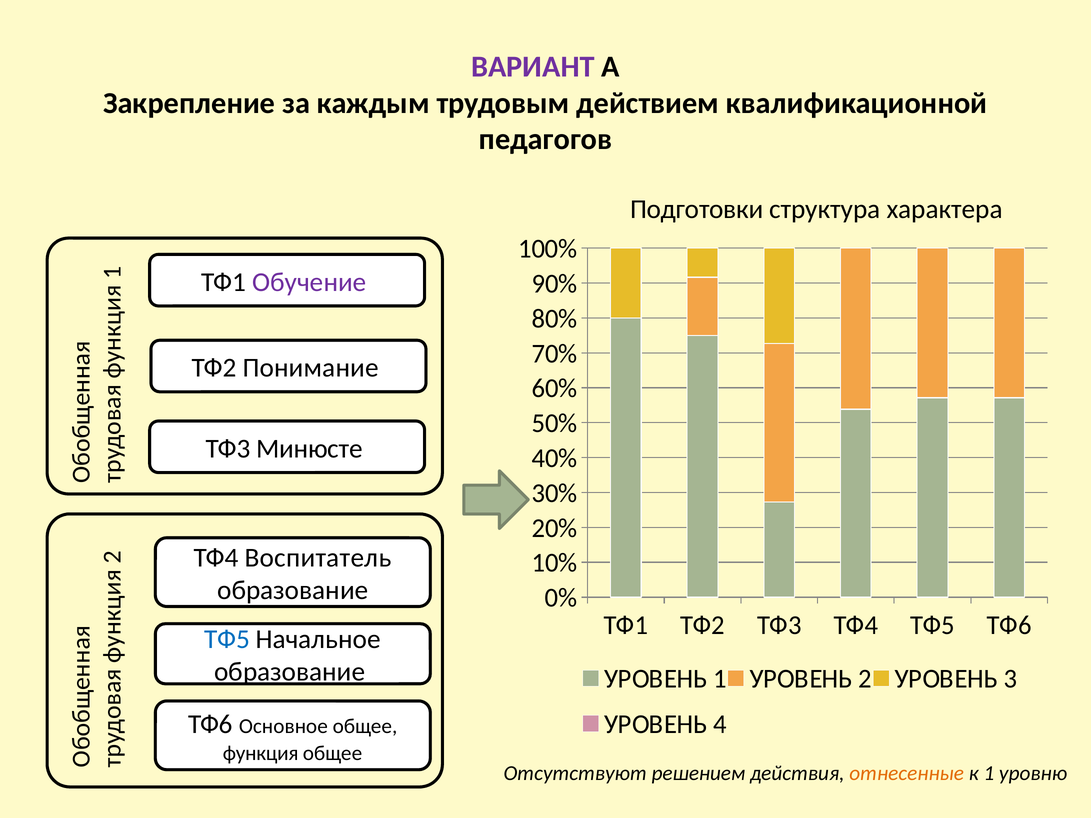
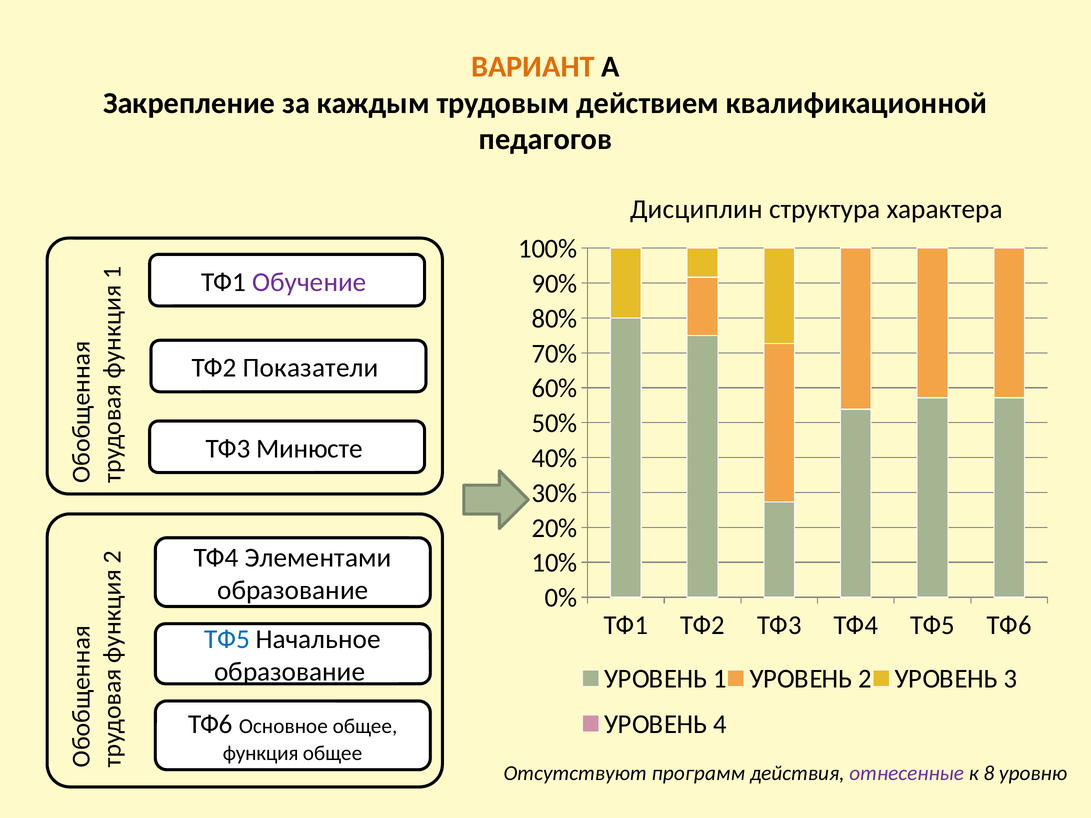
ВАРИАНТ colour: purple -> orange
Подготовки: Подготовки -> Дисциплин
Понимание: Понимание -> Показатели
Воспитатель: Воспитатель -> Элементами
решением: решением -> программ
отнесенные colour: orange -> purple
к 1: 1 -> 8
